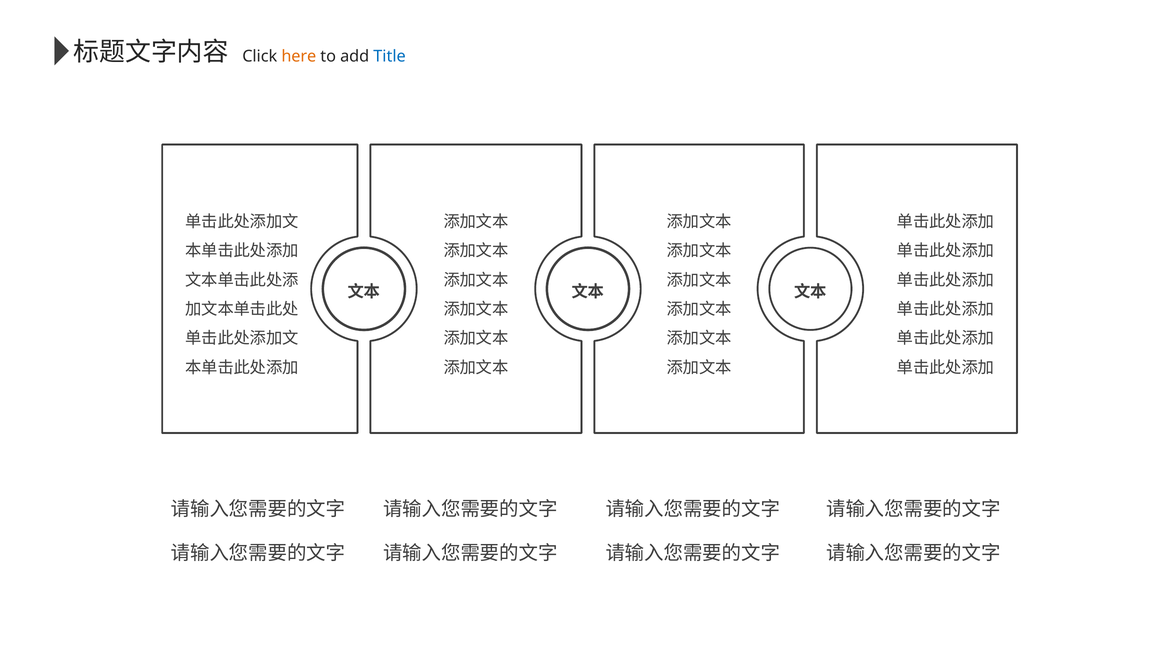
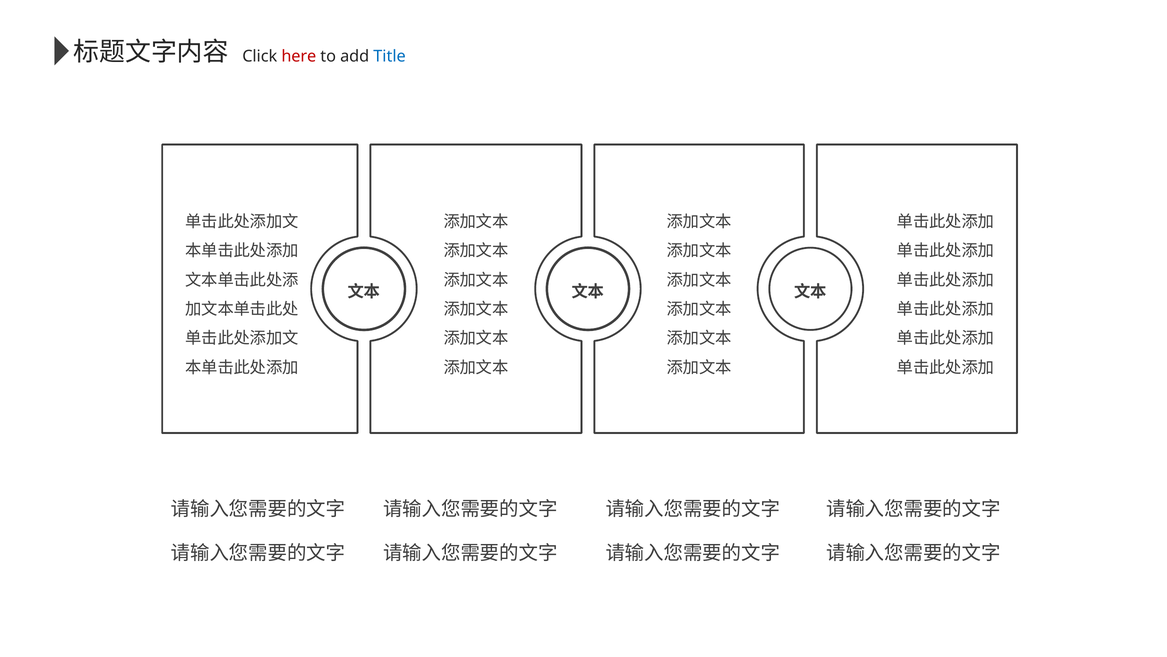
here colour: orange -> red
